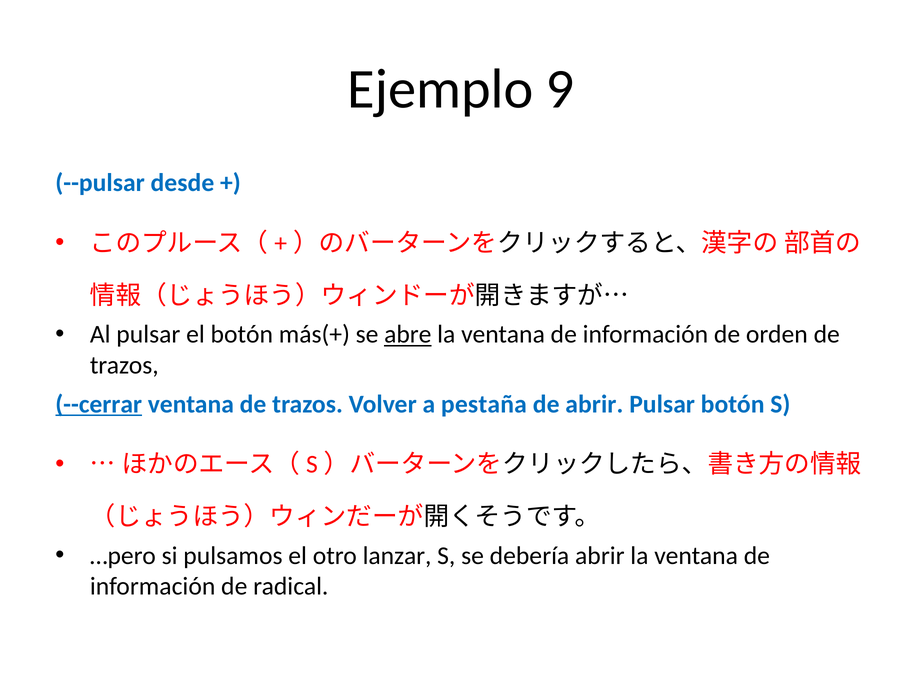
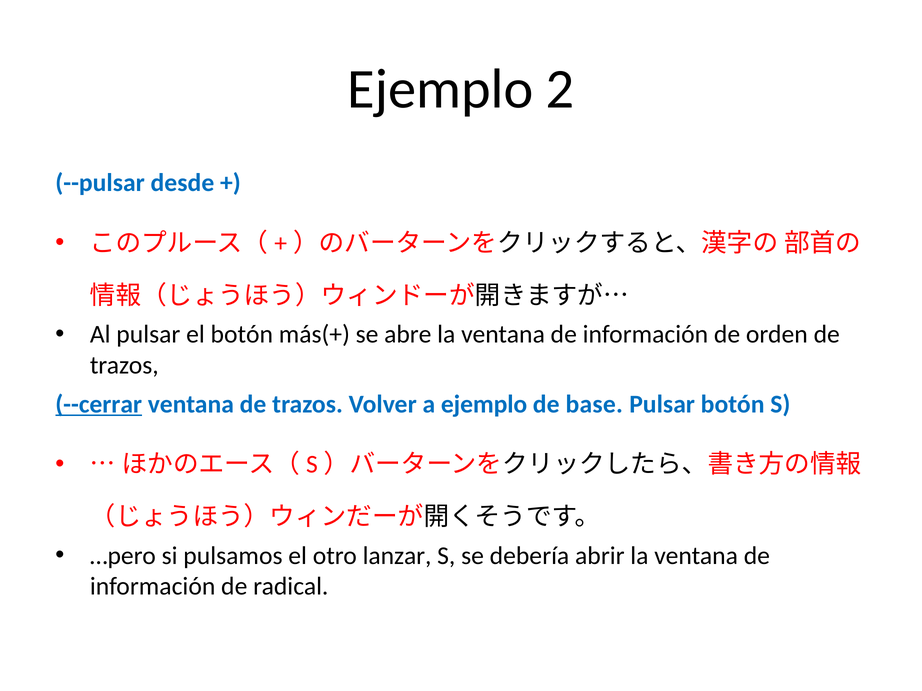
9: 9 -> 2
abre underline: present -> none
a pestaña: pestaña -> ejemplo
de abrir: abrir -> base
